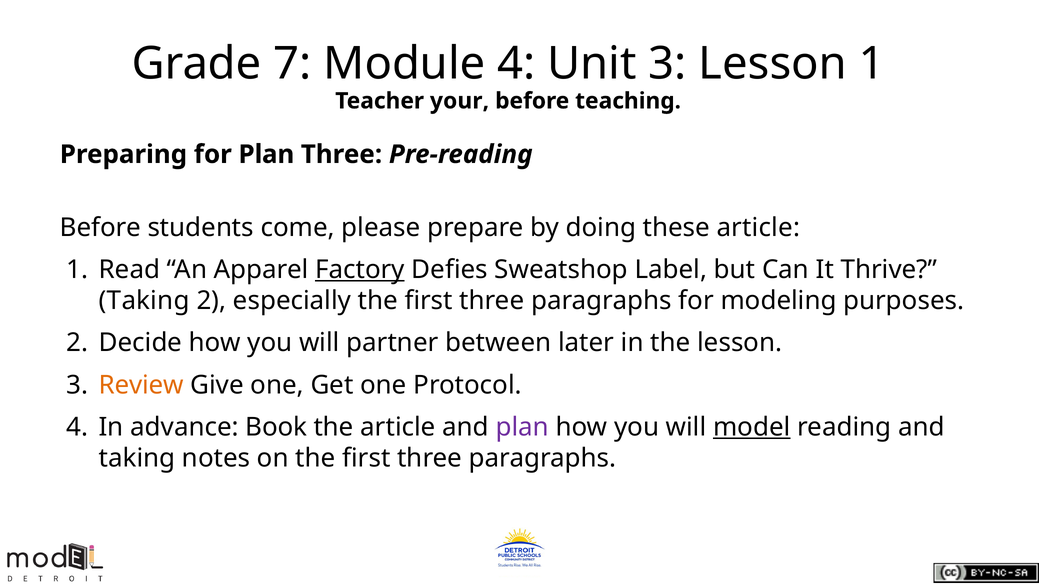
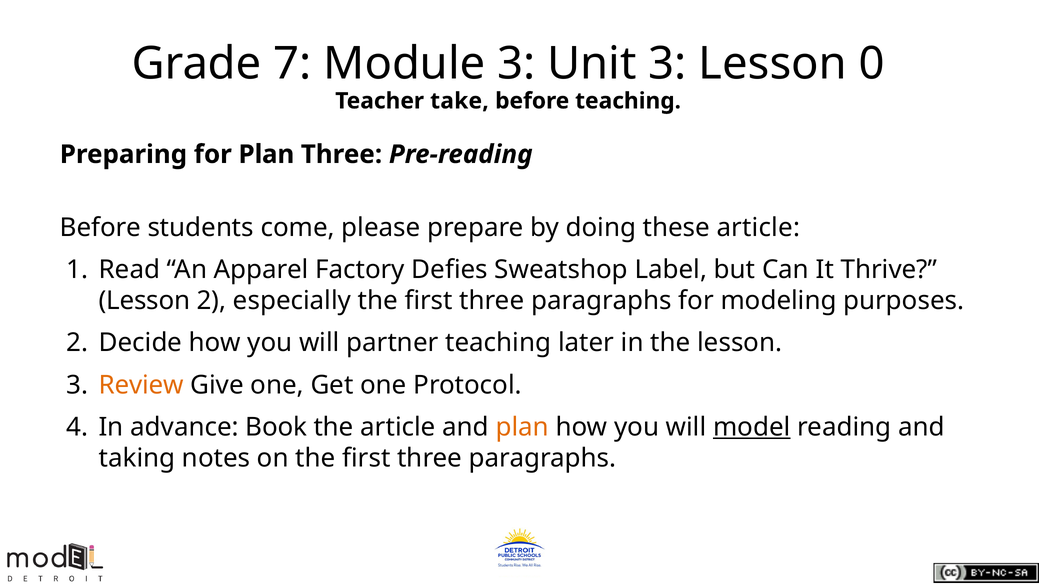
Module 4: 4 -> 3
Lesson 1: 1 -> 0
your: your -> take
Factory underline: present -> none
Taking at (144, 301): Taking -> Lesson
partner between: between -> teaching
plan at (522, 427) colour: purple -> orange
